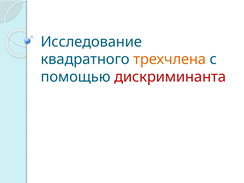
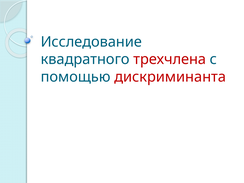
трехчлена colour: orange -> red
